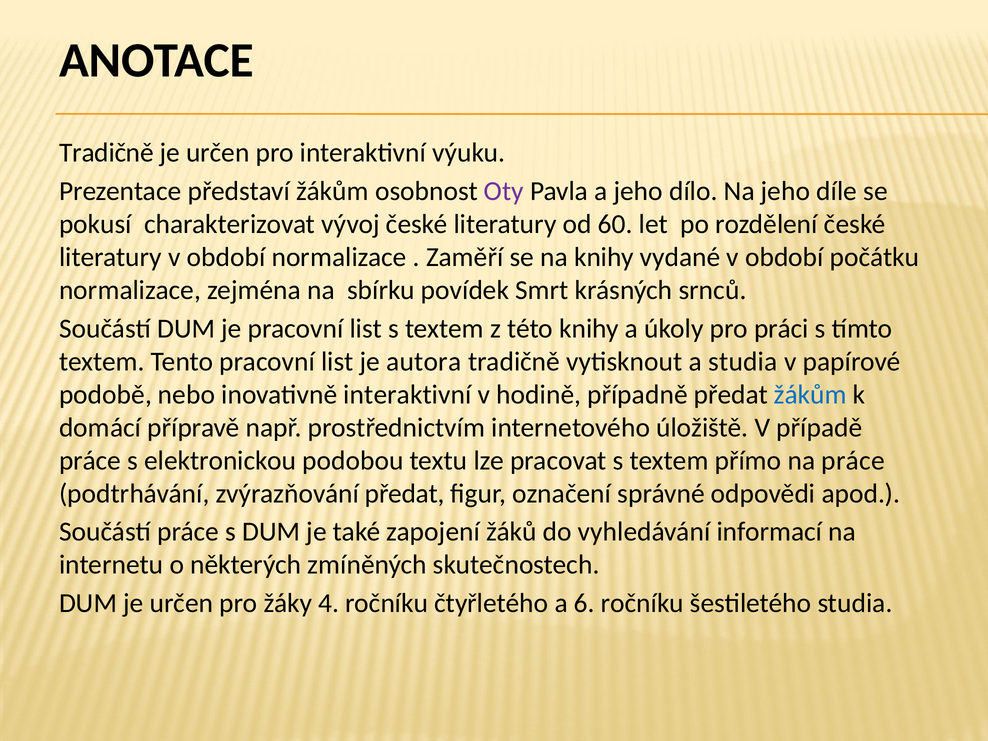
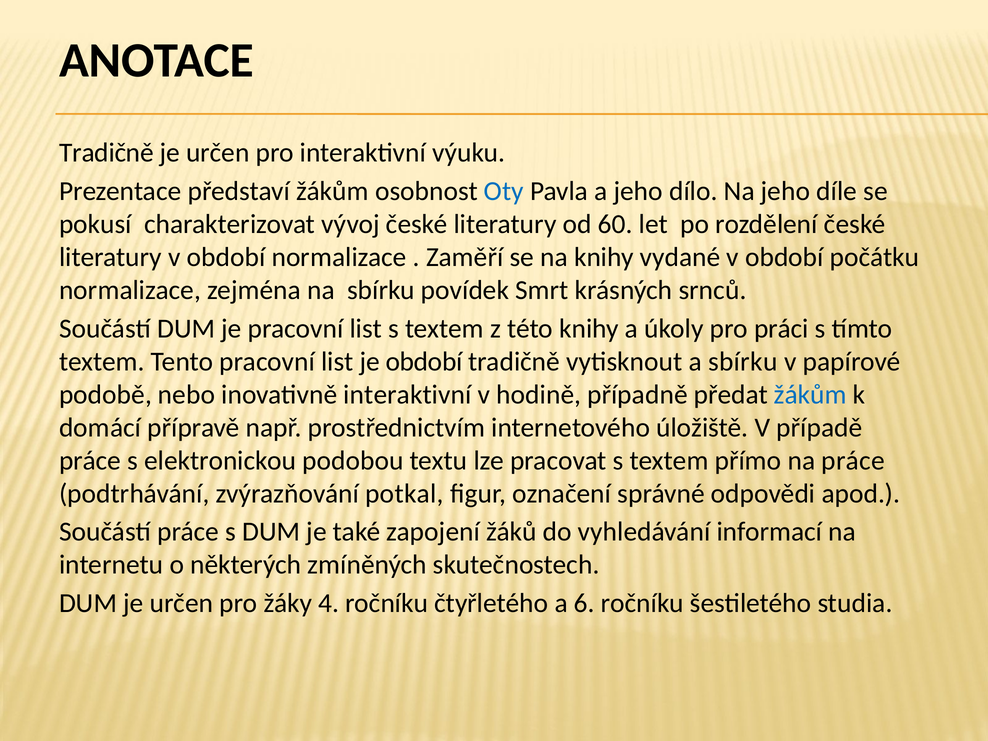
Oty colour: purple -> blue
je autora: autora -> období
a studia: studia -> sbírku
zvýrazňování předat: předat -> potkal
